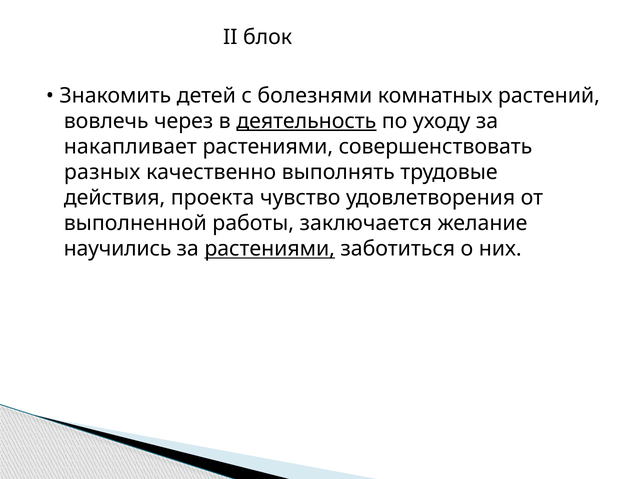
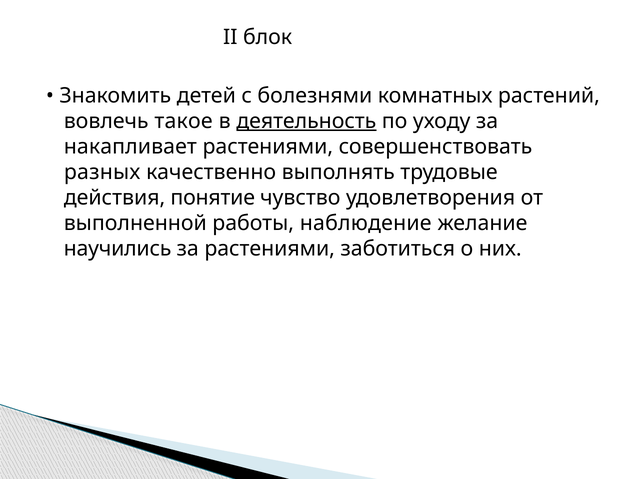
через: через -> такое
проекта: проекта -> понятие
заключается: заключается -> наблюдение
растениями at (270, 249) underline: present -> none
